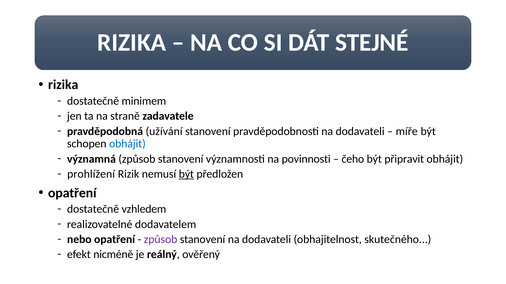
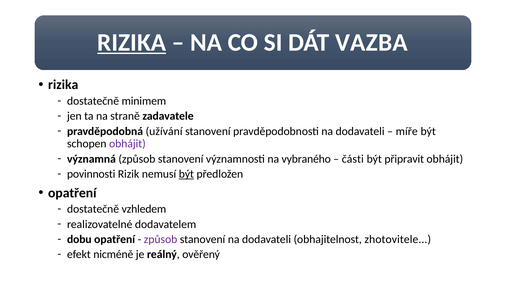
RIZIKA at (132, 43) underline: none -> present
STEJNÉ: STEJNÉ -> VAZBA
obhájit at (127, 144) colour: blue -> purple
povinnosti: povinnosti -> vybraného
čeho: čeho -> části
prohlížení: prohlížení -> povinnosti
nebo: nebo -> dobu
skutečného: skutečného -> zhotovitele
